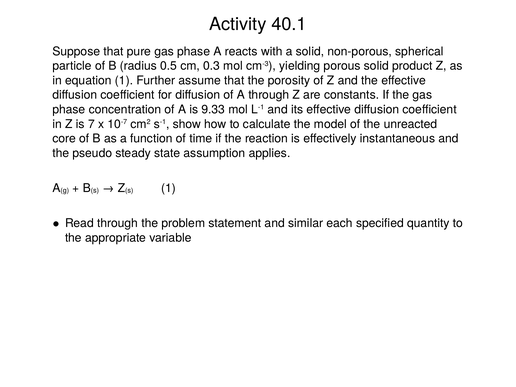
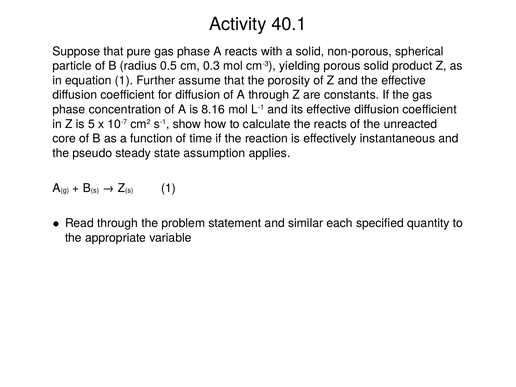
9.33: 9.33 -> 8.16
7: 7 -> 5
the model: model -> reacts
